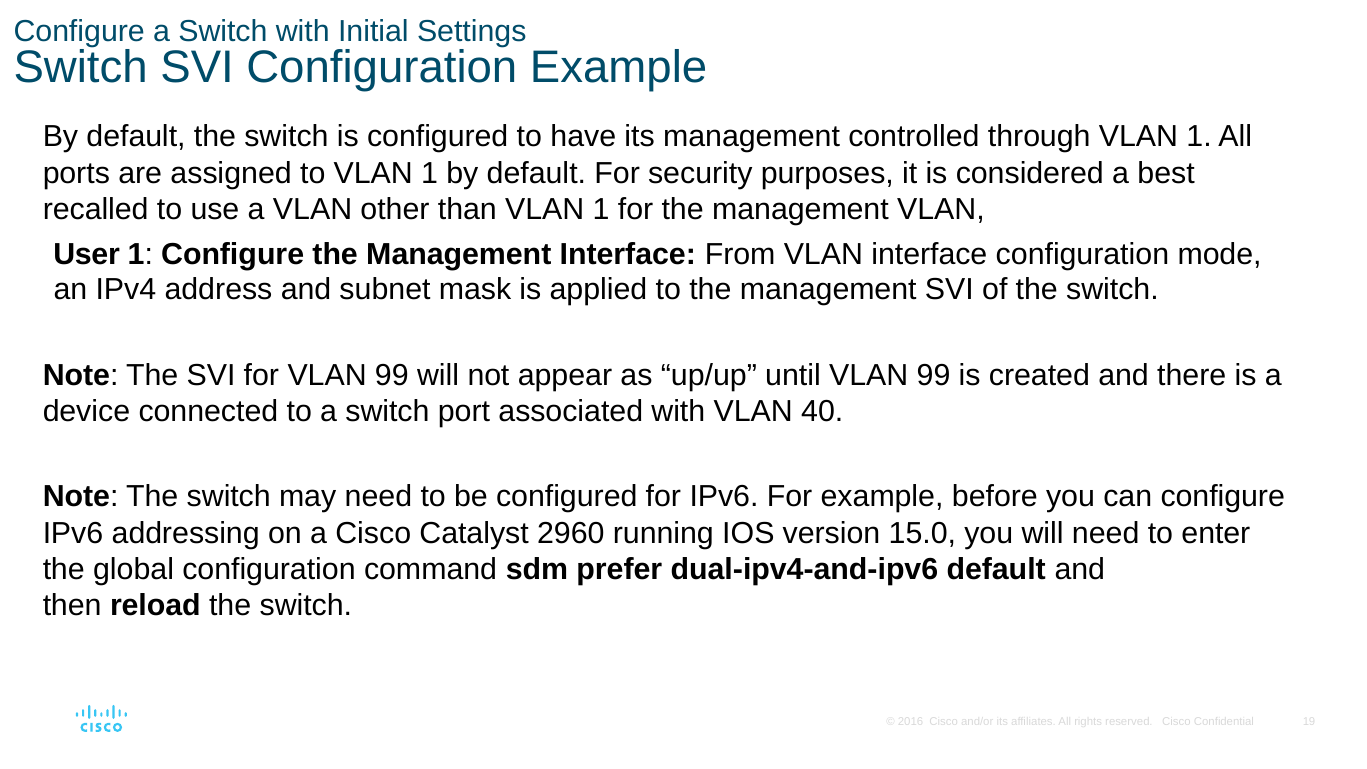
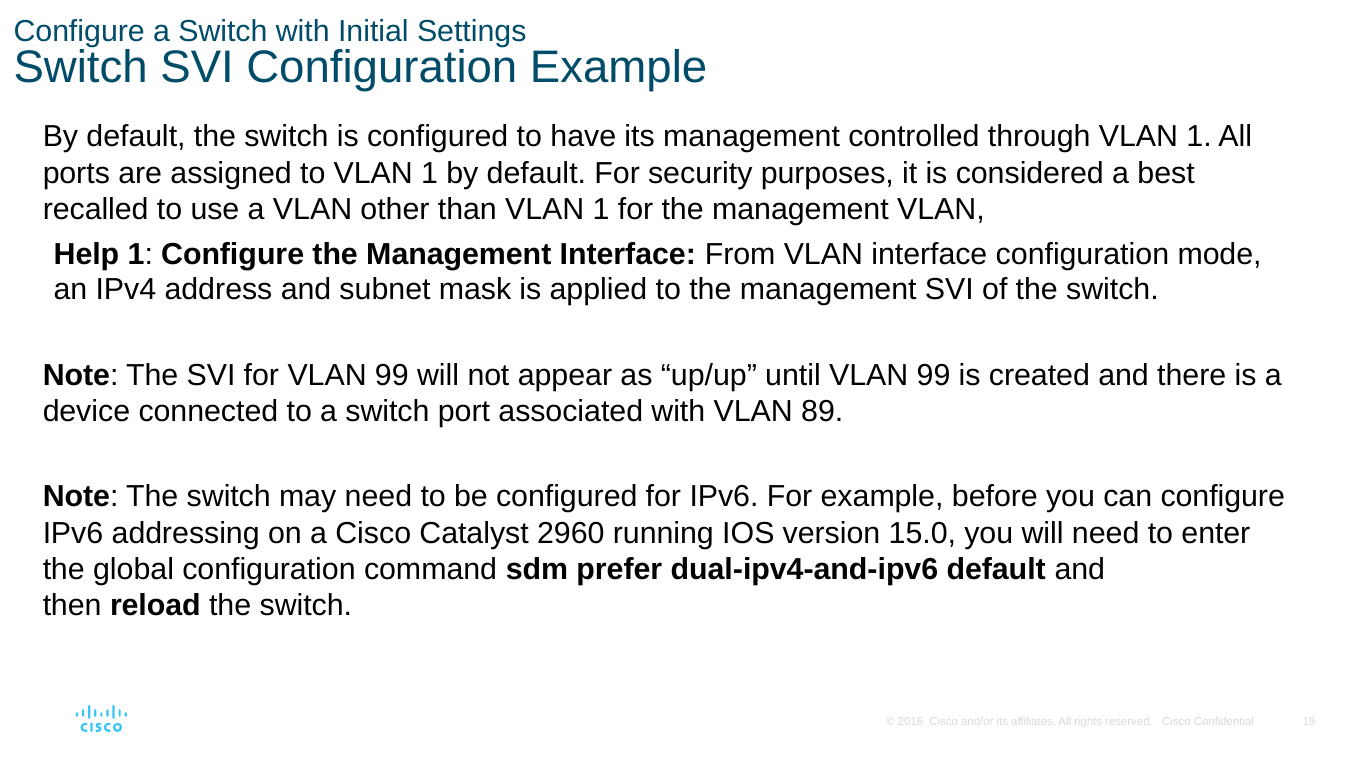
User: User -> Help
40: 40 -> 89
